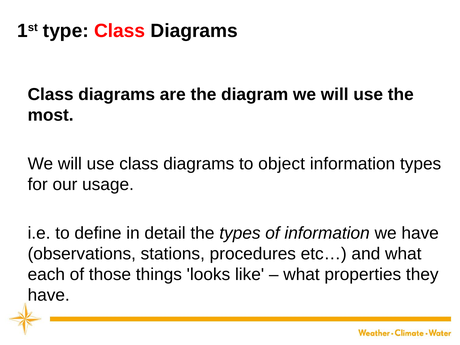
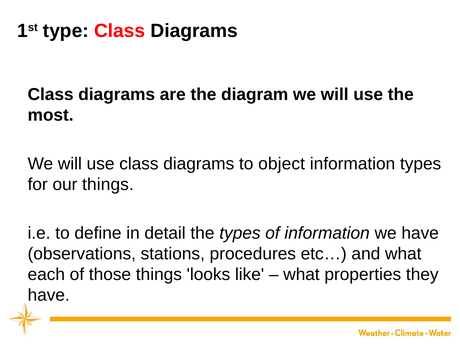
our usage: usage -> things
